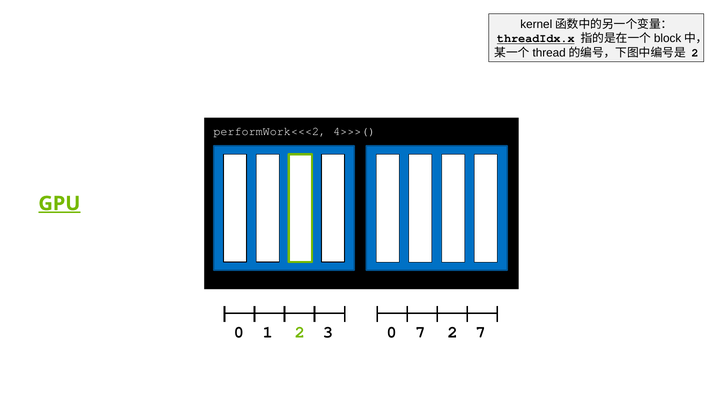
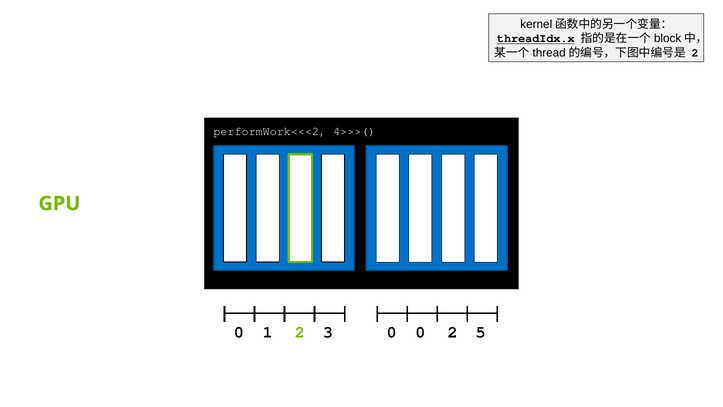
GPU underline: present -> none
0 7: 7 -> 0
2 7: 7 -> 5
